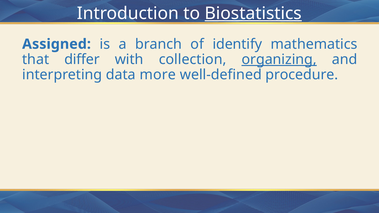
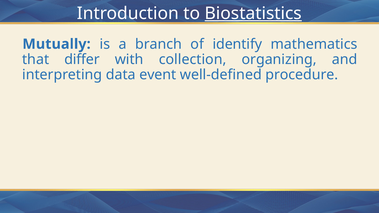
Assigned: Assigned -> Mutually
organizing underline: present -> none
more: more -> event
